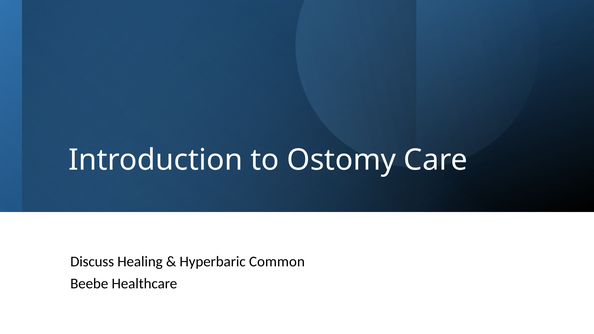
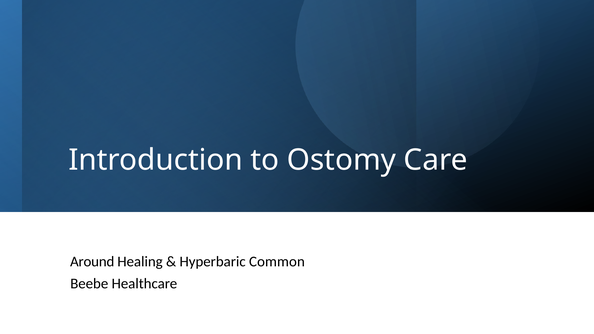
Discuss: Discuss -> Around
